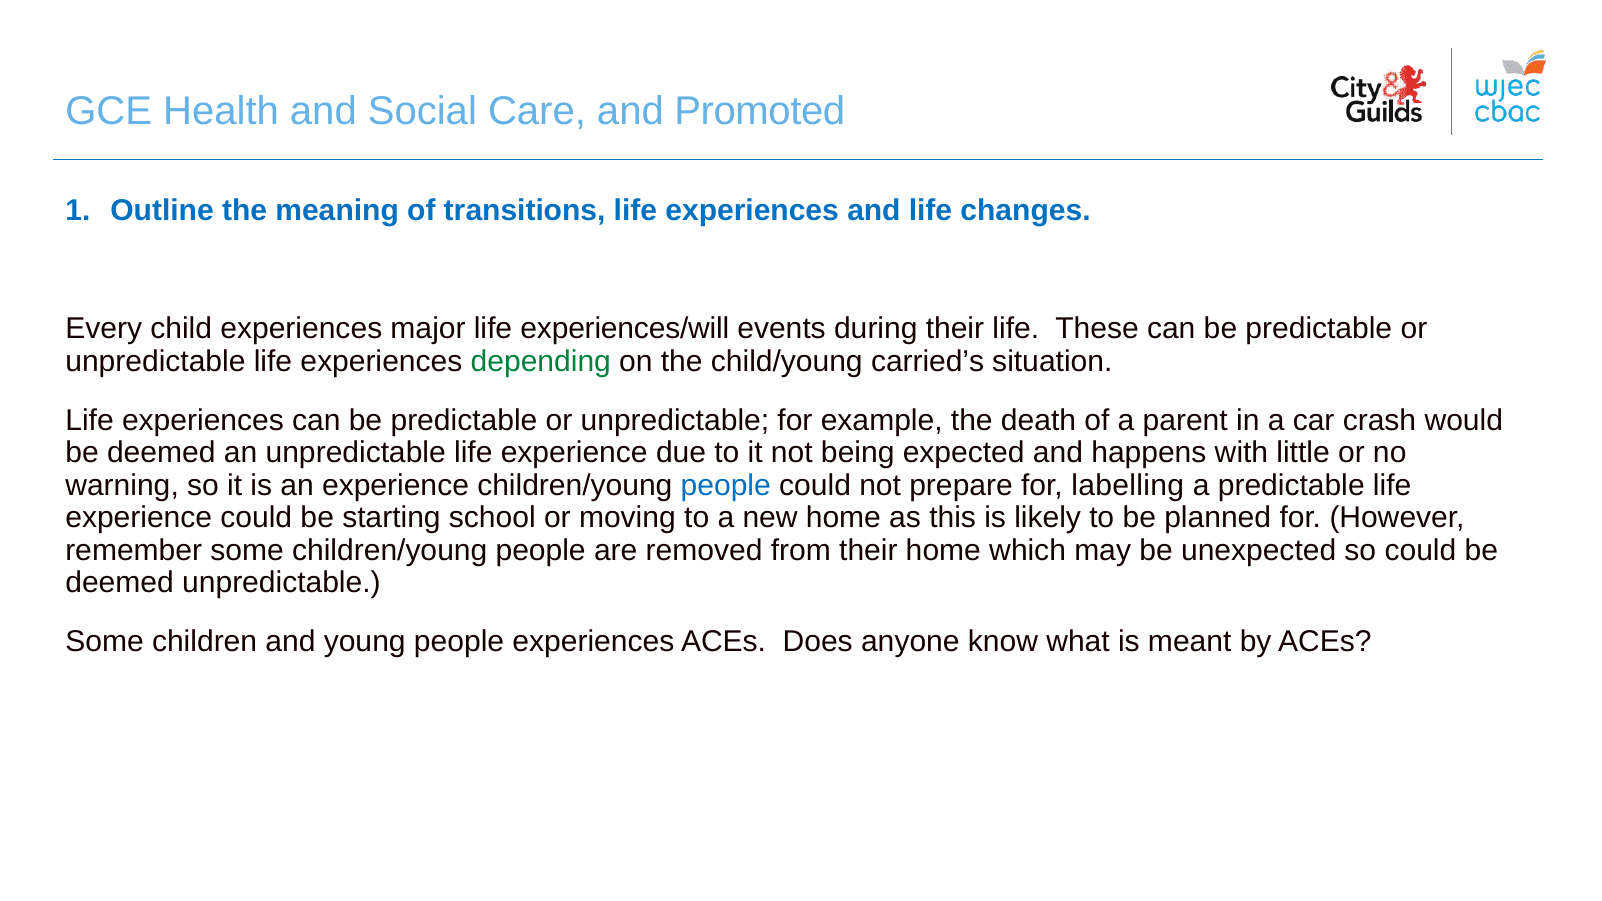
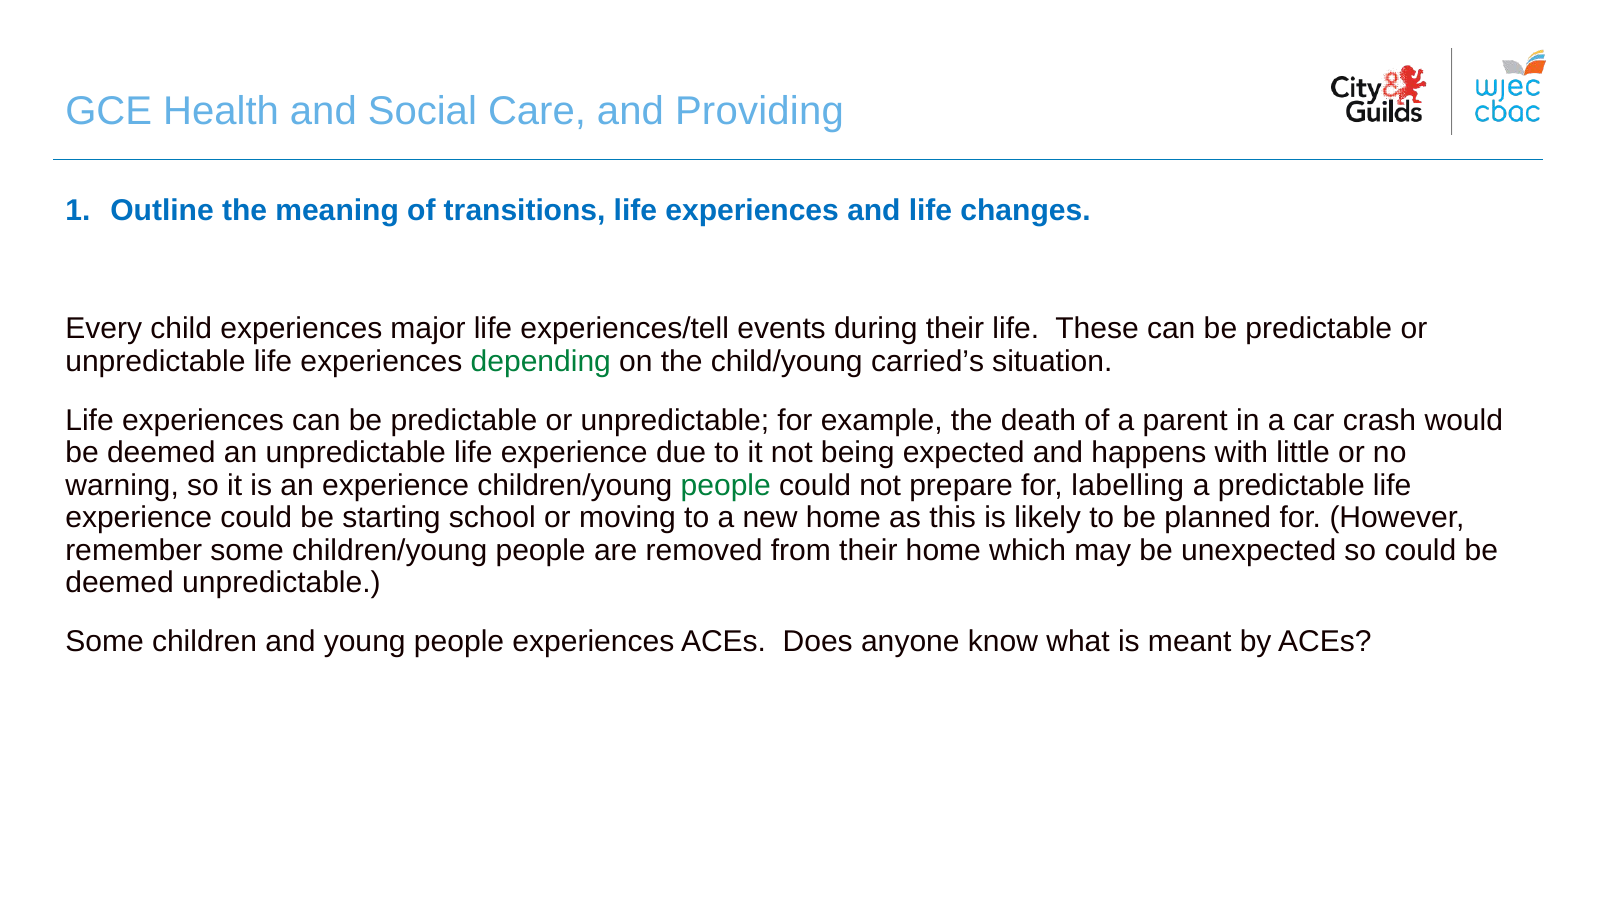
Promoted: Promoted -> Providing
experiences/will: experiences/will -> experiences/tell
people at (726, 486) colour: blue -> green
